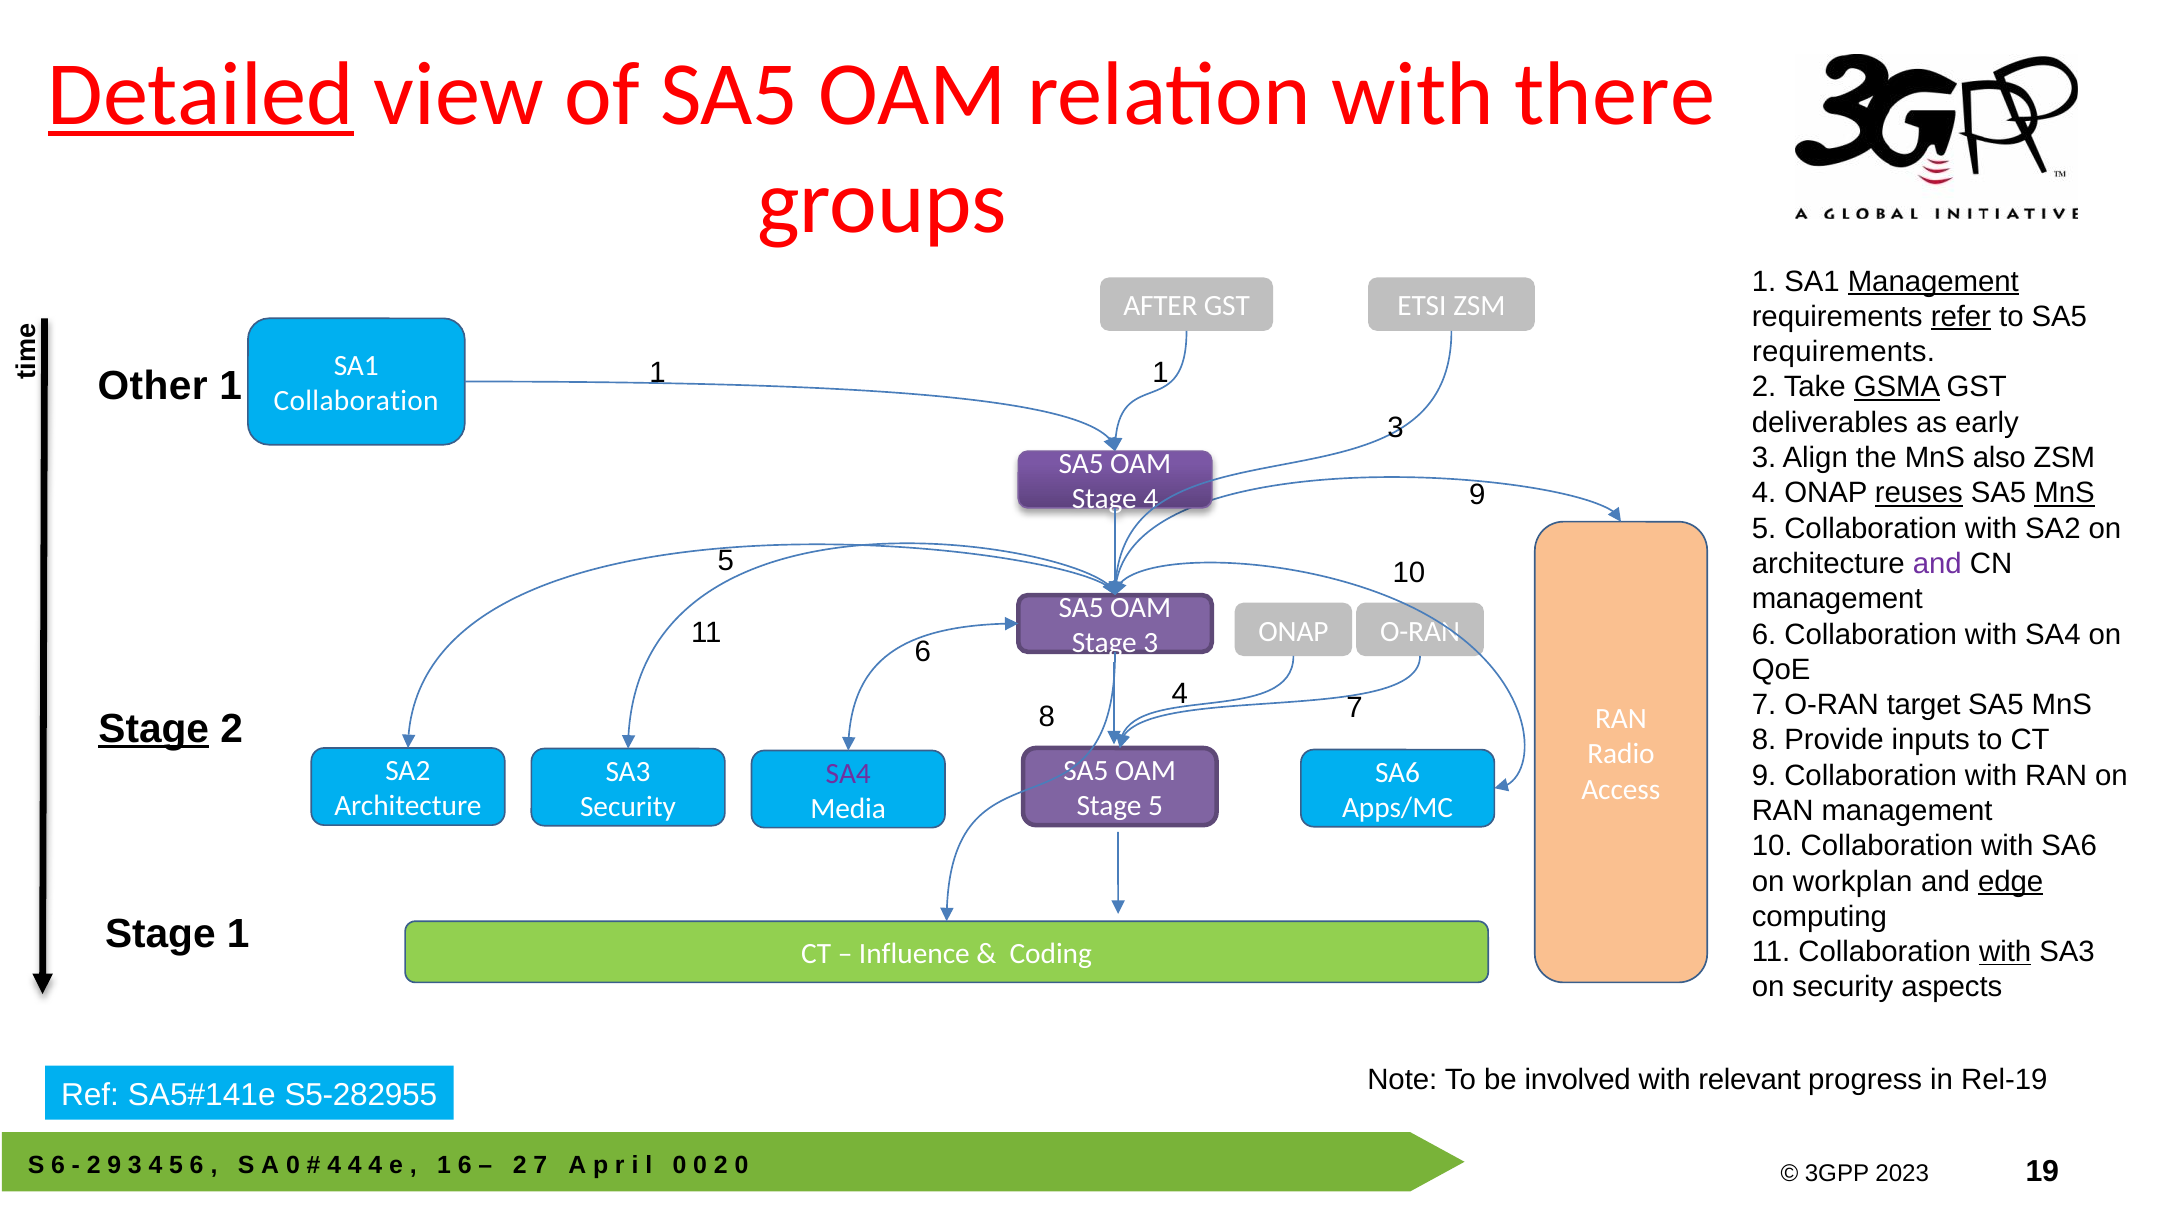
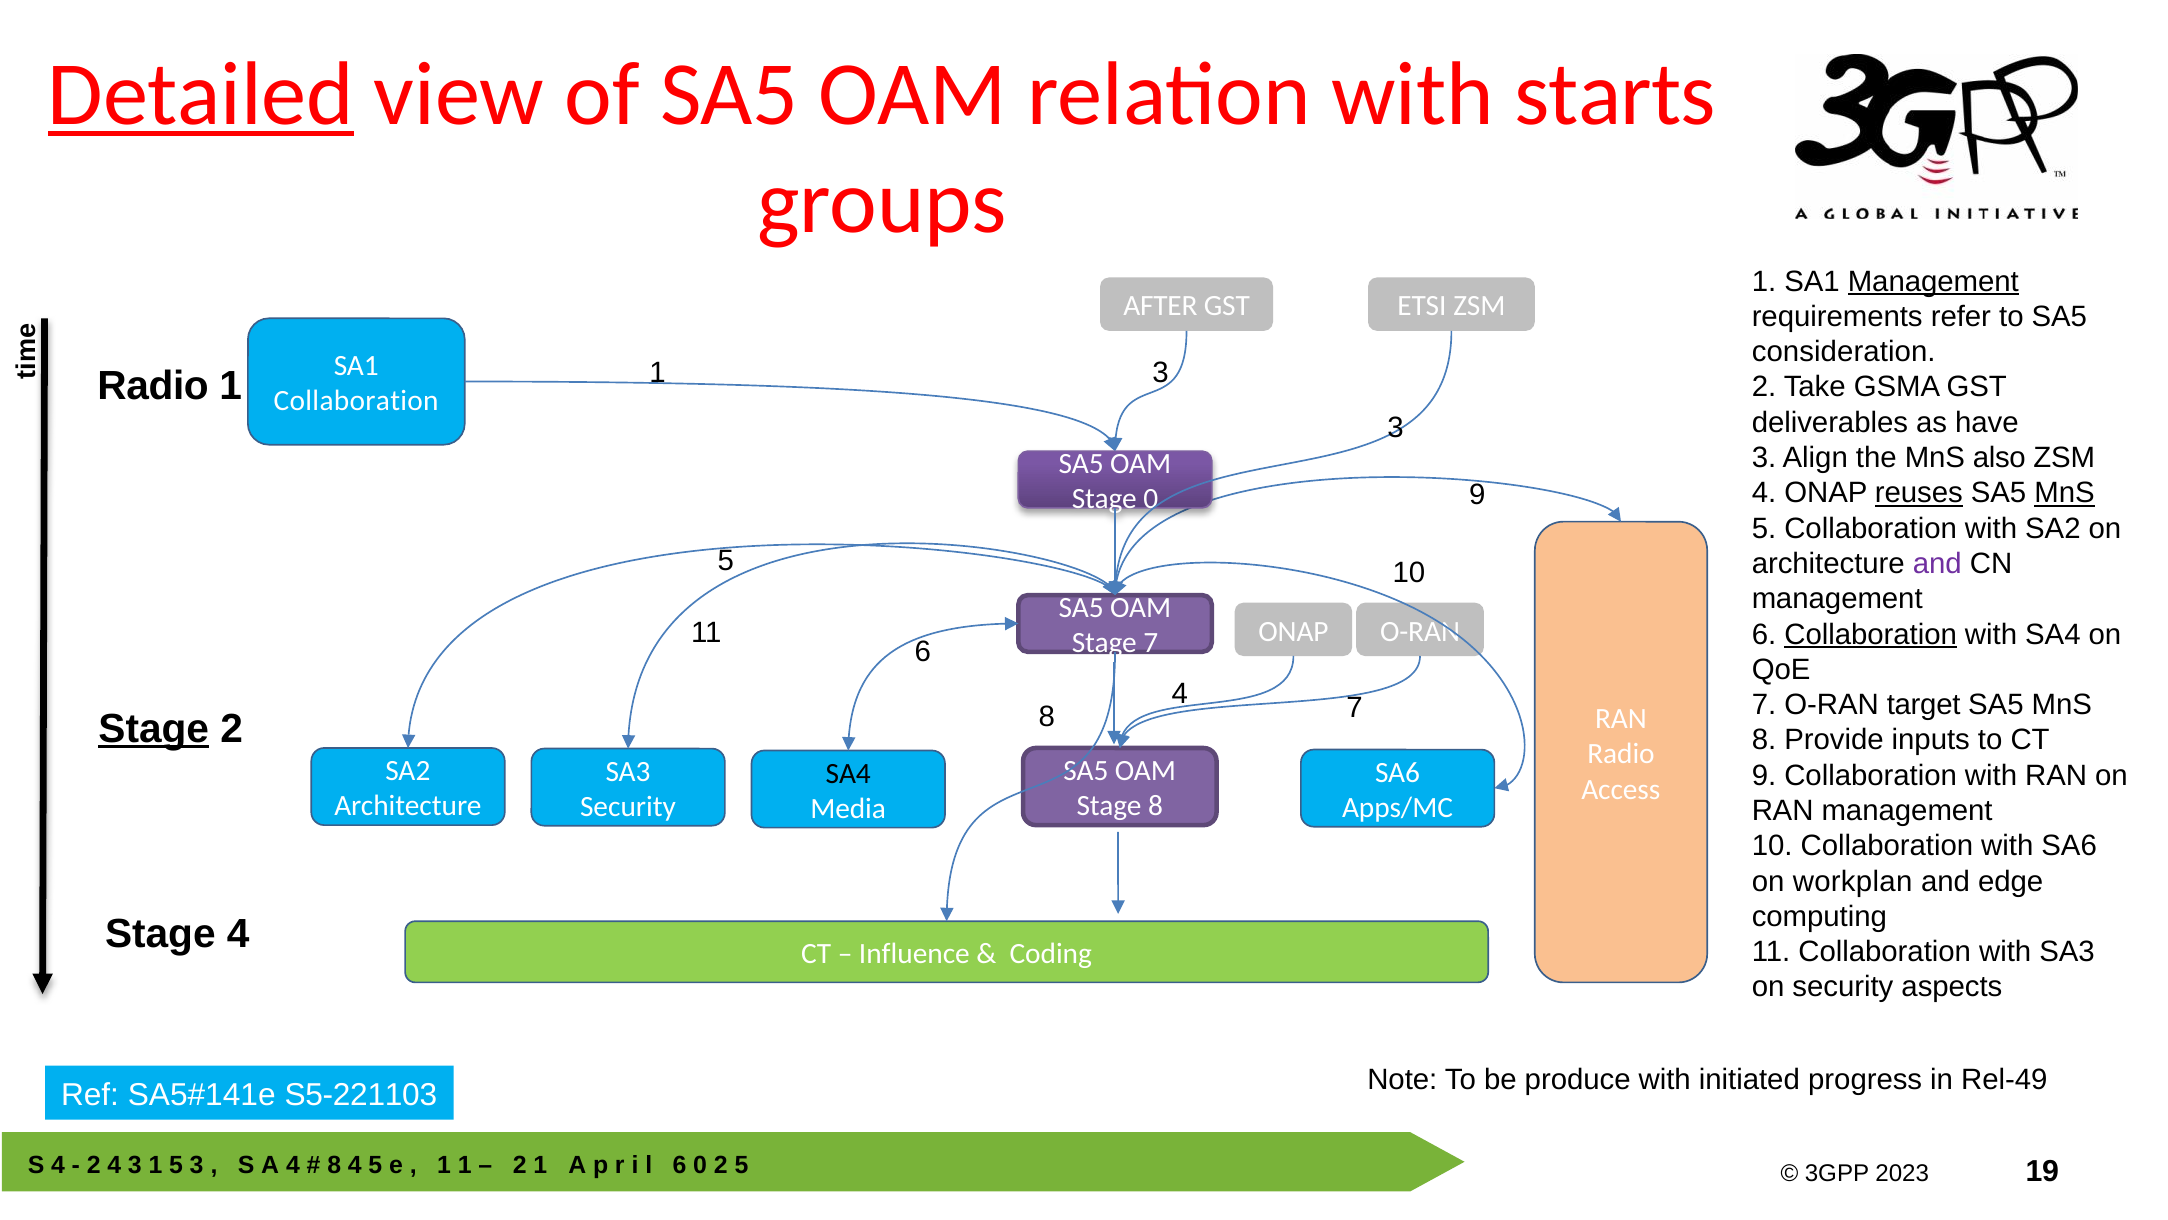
there: there -> starts
refer underline: present -> none
requirements at (1844, 352): requirements -> consideration
1 at (1161, 372): 1 -> 3
Other at (153, 386): Other -> Radio
GSMA underline: present -> none
early: early -> have
Stage 4: 4 -> 0
Collaboration at (1871, 634) underline: none -> present
Stage 3: 3 -> 7
SA4 at (848, 773) colour: purple -> black
Stage 5: 5 -> 8
edge underline: present -> none
Stage 1: 1 -> 4
with at (2005, 951) underline: present -> none
involved: involved -> produce
relevant: relevant -> initiated
Rel-19: Rel-19 -> Rel-49
S5-282955: S5-282955 -> S5-221103
6 at (58, 1164): 6 -> 4
2 9: 9 -> 4
4 at (155, 1164): 4 -> 1
6 at (197, 1164): 6 -> 3
0 at (293, 1164): 0 -> 4
4 at (334, 1164): 4 -> 8
4 at (375, 1164): 4 -> 5
1 6: 6 -> 1
2 7: 7 -> 1
0 at (679, 1164): 0 -> 6
2 0: 0 -> 5
